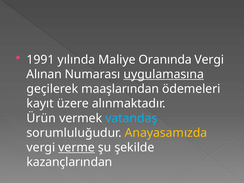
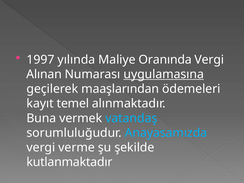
1991: 1991 -> 1997
üzere: üzere -> temel
Ürün: Ürün -> Buna
Anayasamızda colour: yellow -> light blue
verme underline: present -> none
kazançlarından: kazançlarından -> kutlanmaktadır
